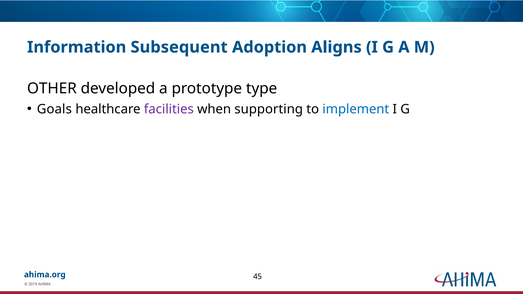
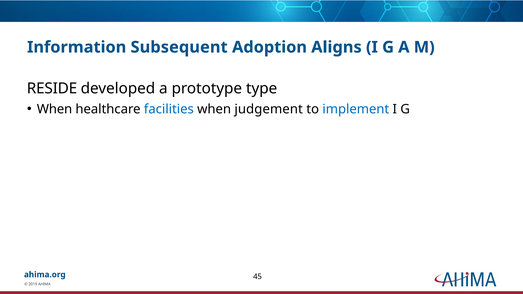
OTHER: OTHER -> RESIDE
Goals at (54, 109): Goals -> When
facilities colour: purple -> blue
supporting: supporting -> judgement
